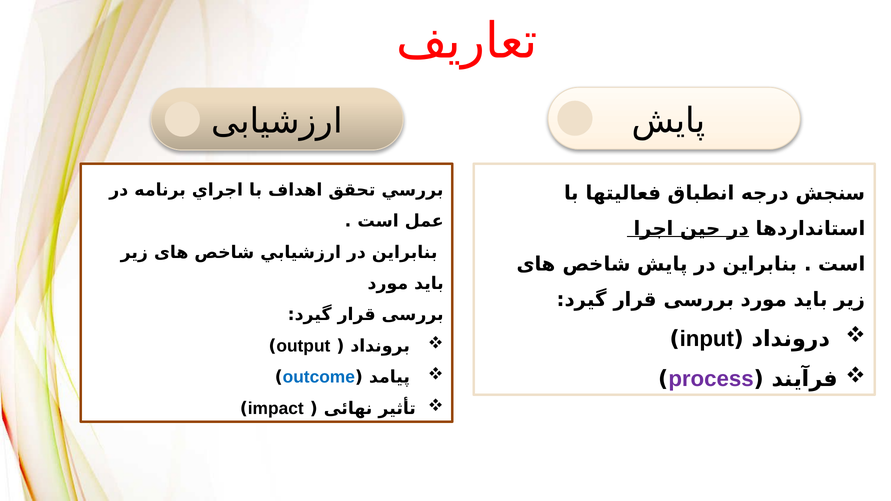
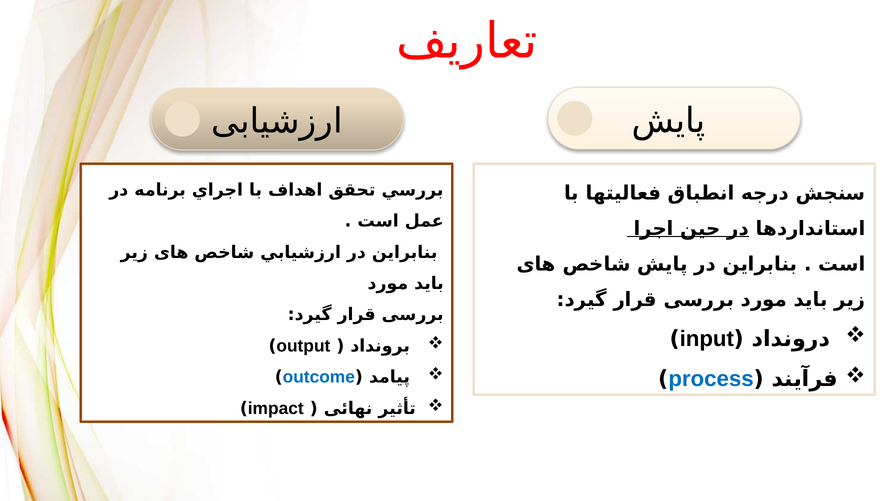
process colour: purple -> blue
